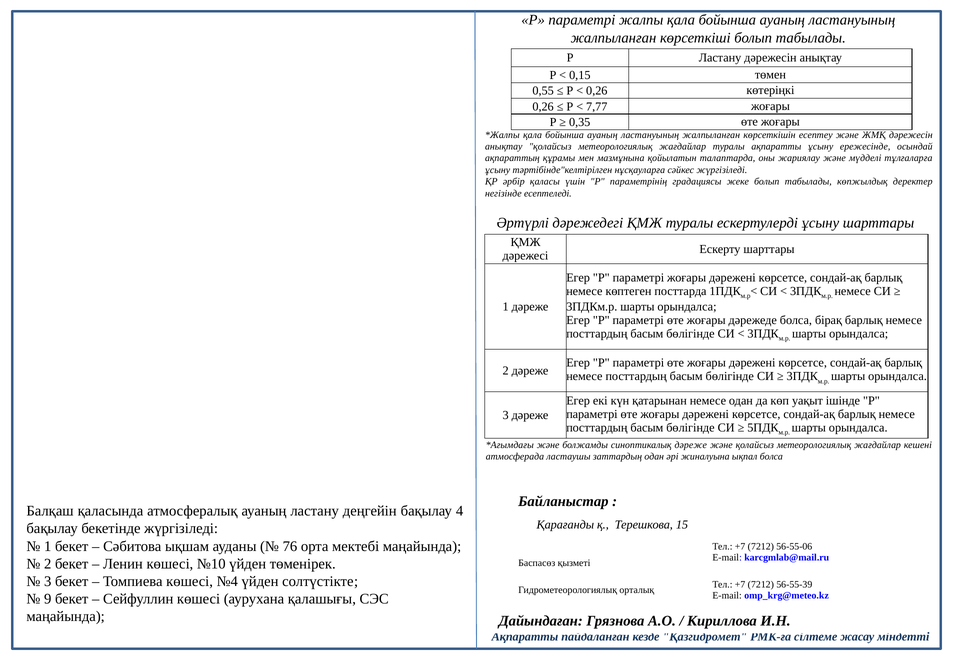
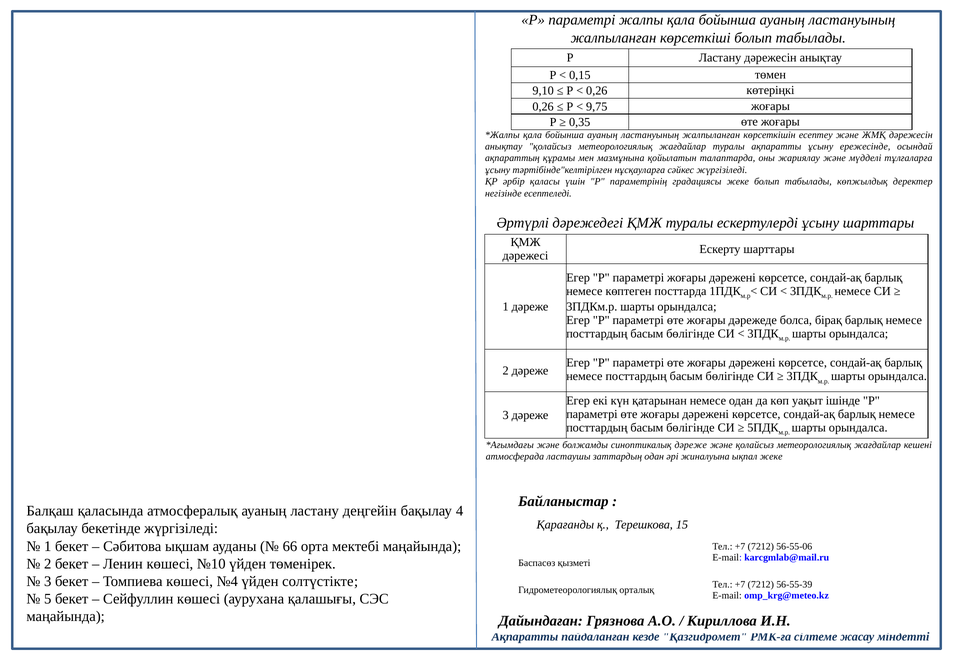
0,55: 0,55 -> 9,10
7,77: 7,77 -> 9,75
ықпал болса: болса -> жеке
76: 76 -> 66
9: 9 -> 5
